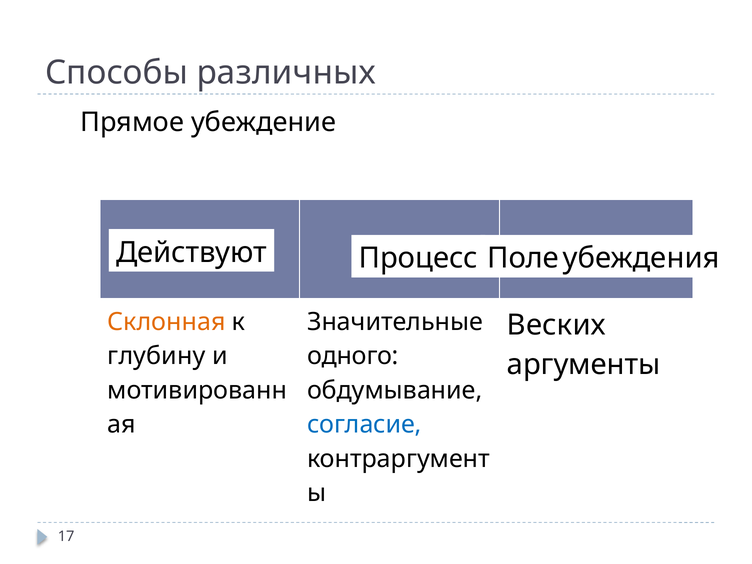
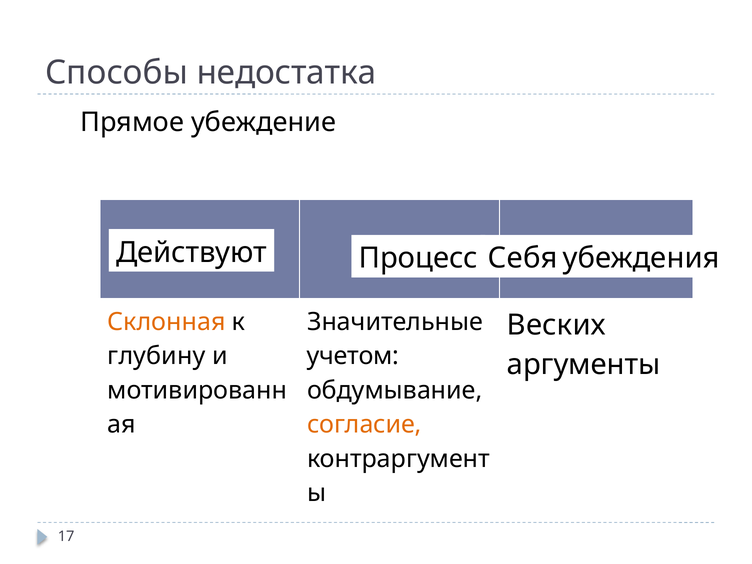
различных: различных -> недостатка
Поле: Поле -> Себя
одного: одного -> учетом
согласие colour: blue -> orange
